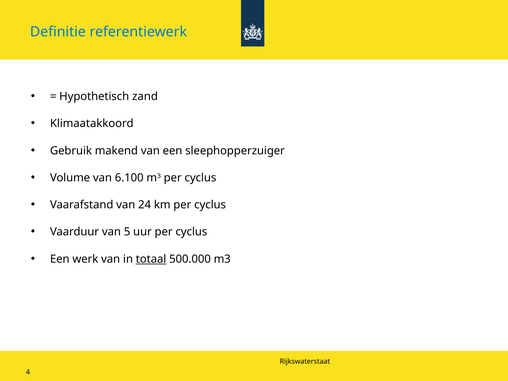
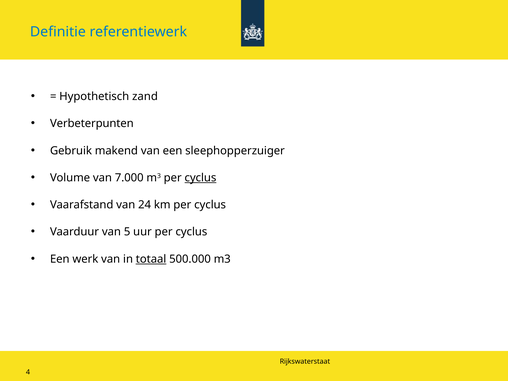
Klimaatakkoord: Klimaatakkoord -> Verbeterpunten
6.100: 6.100 -> 7.000
cyclus at (200, 178) underline: none -> present
